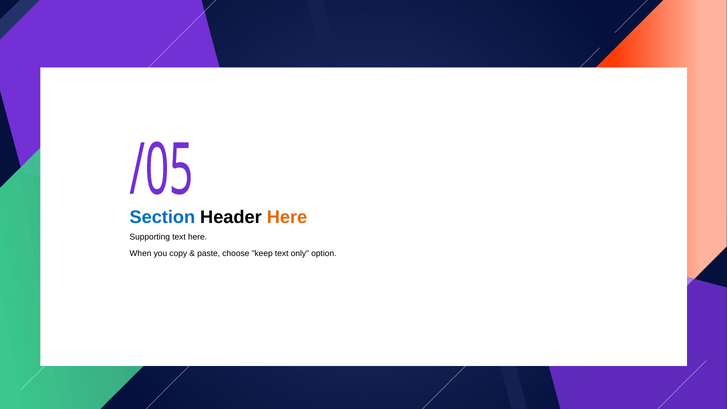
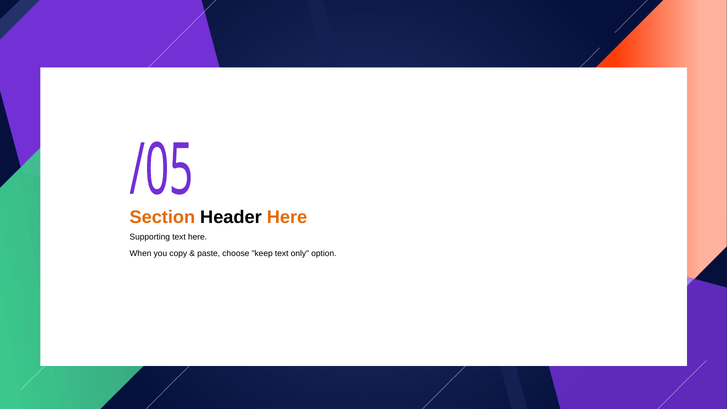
Section colour: blue -> orange
